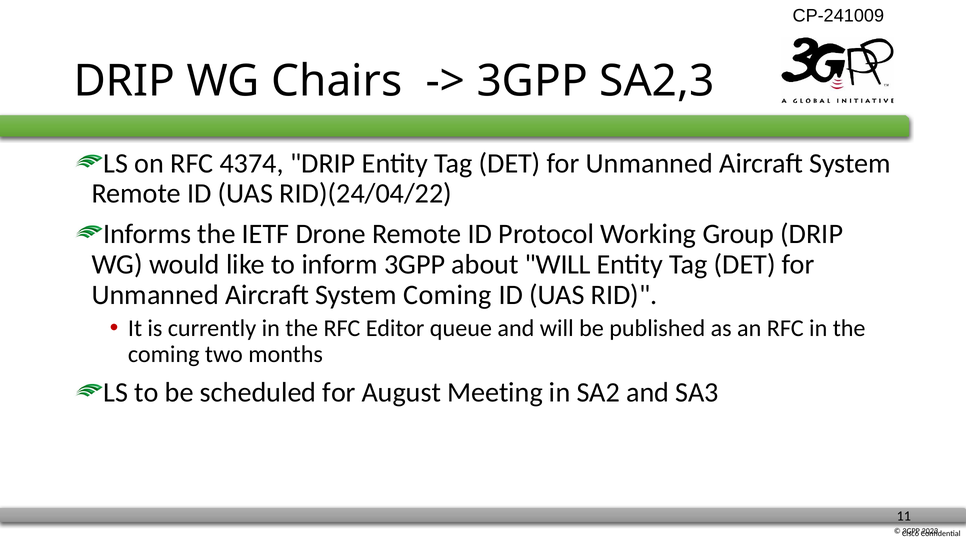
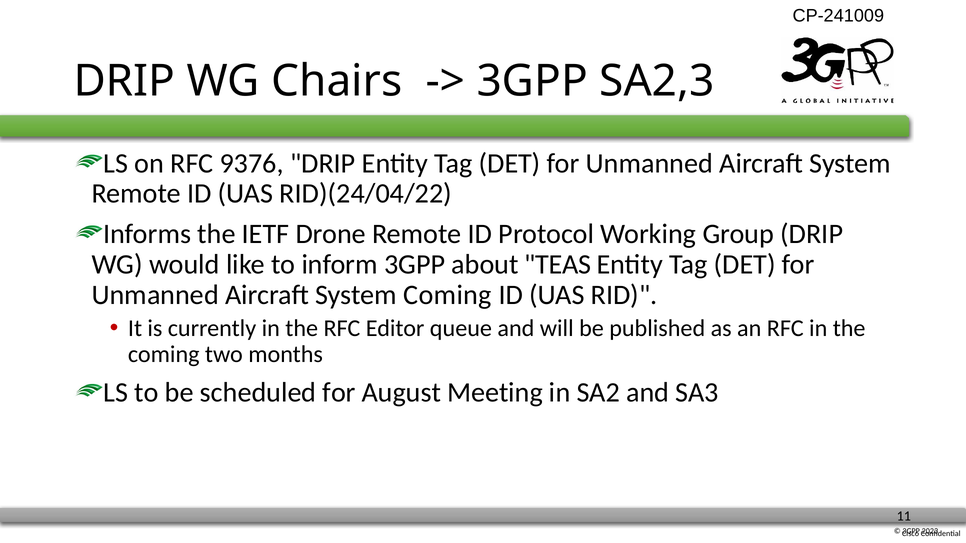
4374: 4374 -> 9376
about WILL: WILL -> TEAS
